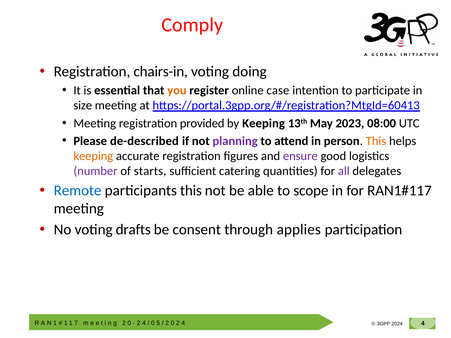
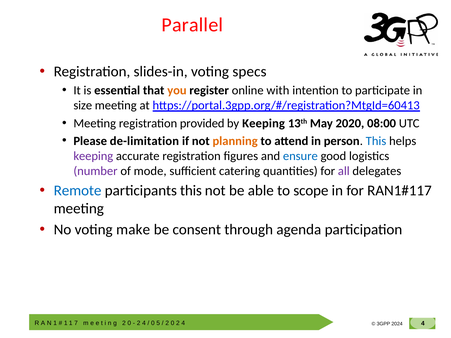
Comply: Comply -> Parallel
chairs-in: chairs-in -> slides-in
doing: doing -> specs
case: case -> with
2023: 2023 -> 2020
de-described: de-described -> de-limitation
planning colour: purple -> orange
This at (376, 141) colour: orange -> blue
keeping at (93, 156) colour: orange -> purple
ensure colour: purple -> blue
starts: starts -> mode
drafts: drafts -> make
applies: applies -> agenda
